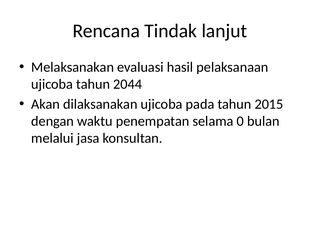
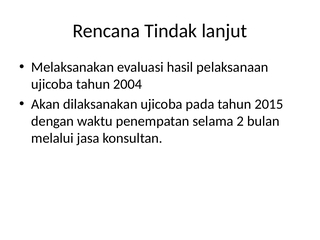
2044: 2044 -> 2004
0: 0 -> 2
